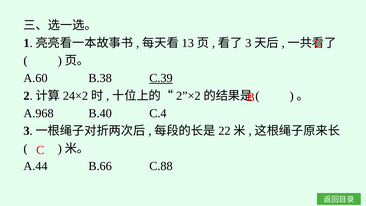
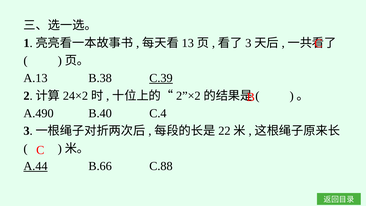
A.60: A.60 -> A.13
A.968: A.968 -> A.490
A.44 underline: none -> present
